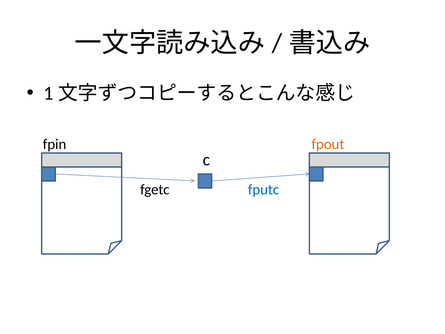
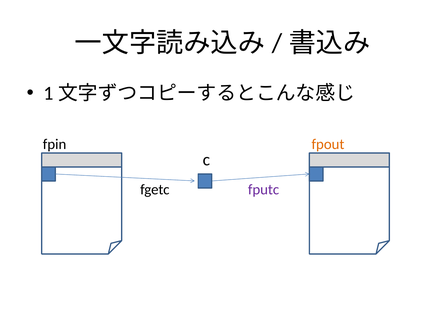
fputc colour: blue -> purple
